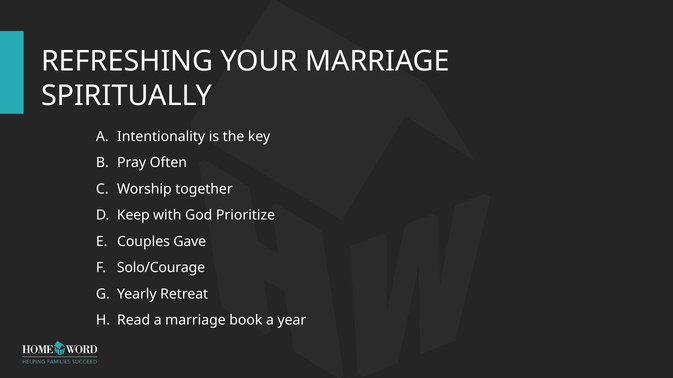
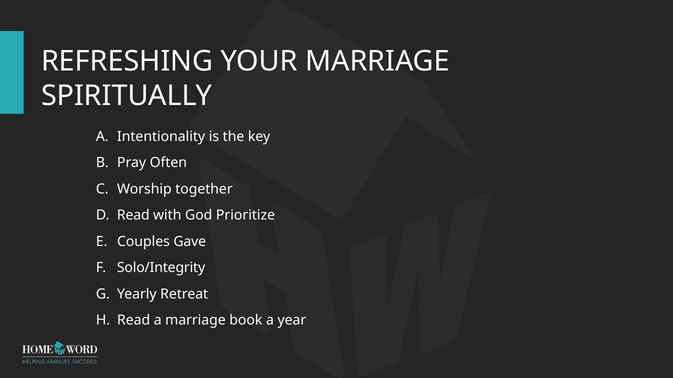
Keep at (133, 215): Keep -> Read
Solo/Courage: Solo/Courage -> Solo/Integrity
